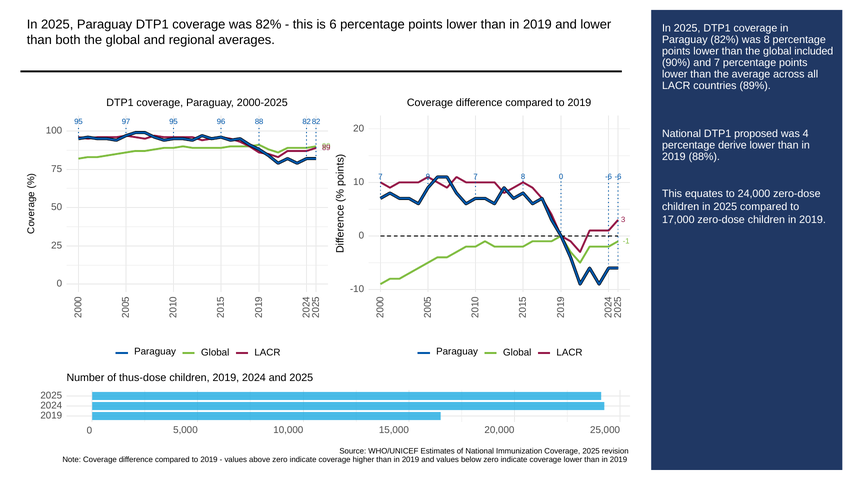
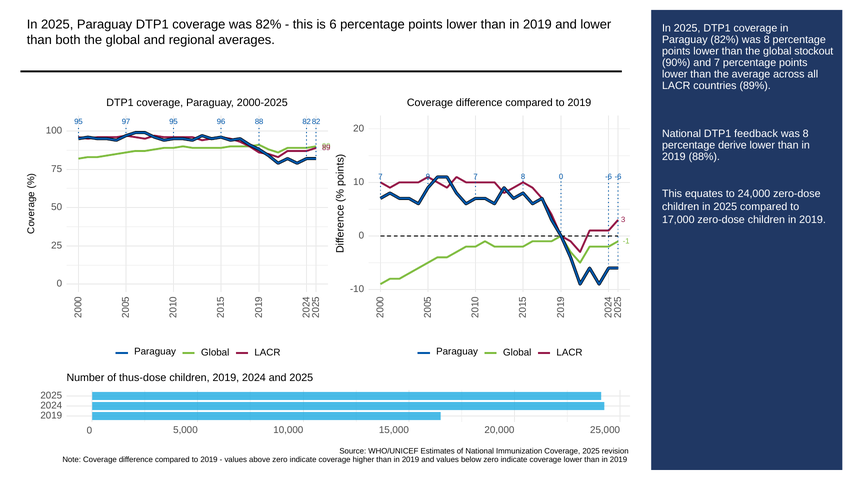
included: included -> stockout
proposed: proposed -> feedback
4 at (806, 134): 4 -> 8
